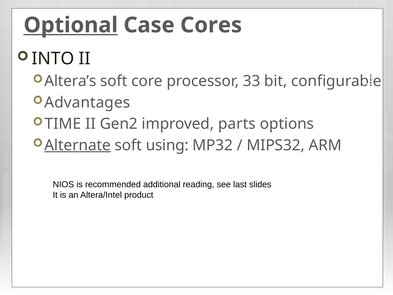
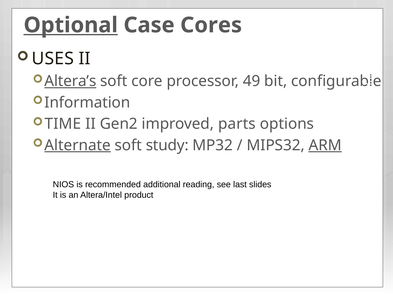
INTO: INTO -> USES
Altera’s underline: none -> present
33: 33 -> 49
Advantages: Advantages -> Information
using: using -> study
ARM underline: none -> present
